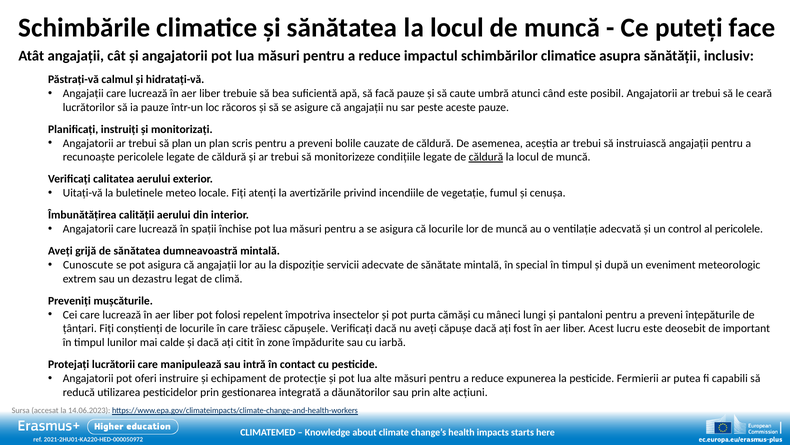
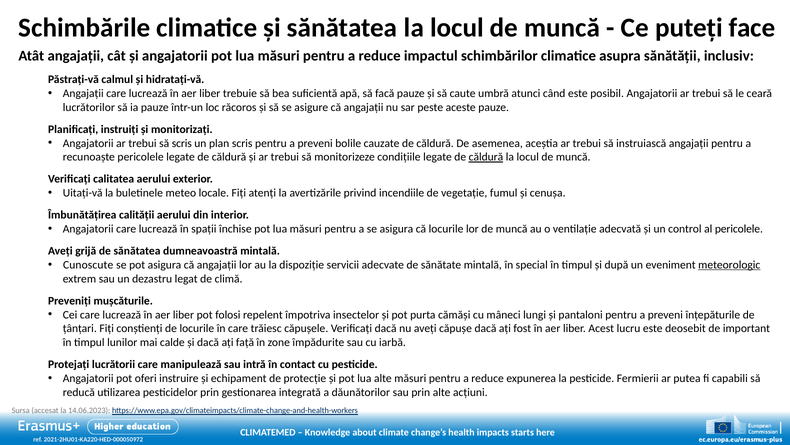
să plan: plan -> scris
meteorologic underline: none -> present
citit: citit -> față
